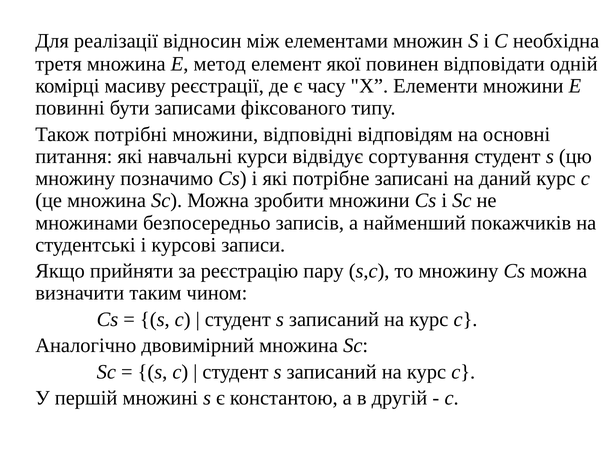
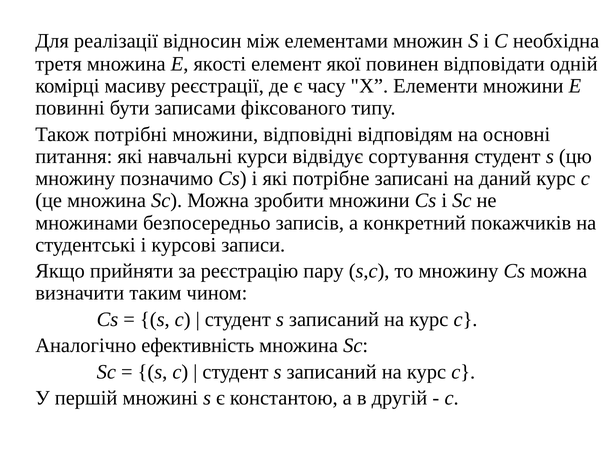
метод: метод -> якості
найменший: найменший -> конкретний
двовимірний: двовимірний -> ефективність
